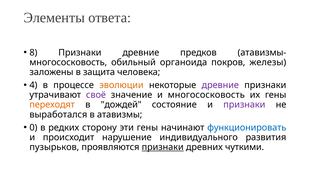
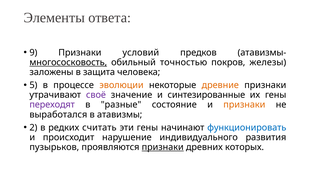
8: 8 -> 9
Признаки древние: древние -> условий
многососковость at (68, 62) underline: none -> present
органоида: органоида -> точностью
4: 4 -> 5
древние at (220, 85) colour: purple -> orange
и многососковость: многососковость -> синтезированные
переходят colour: orange -> purple
дождей: дождей -> разные
признаки at (244, 104) colour: purple -> orange
0: 0 -> 2
сторону: сторону -> считать
чуткими: чуткими -> которых
